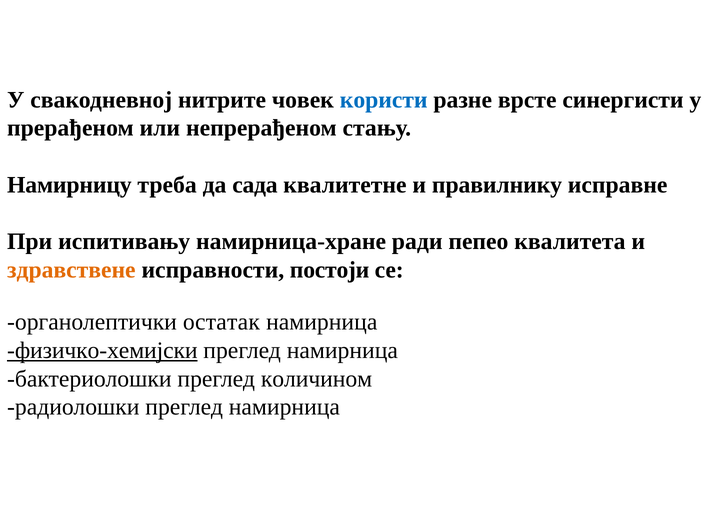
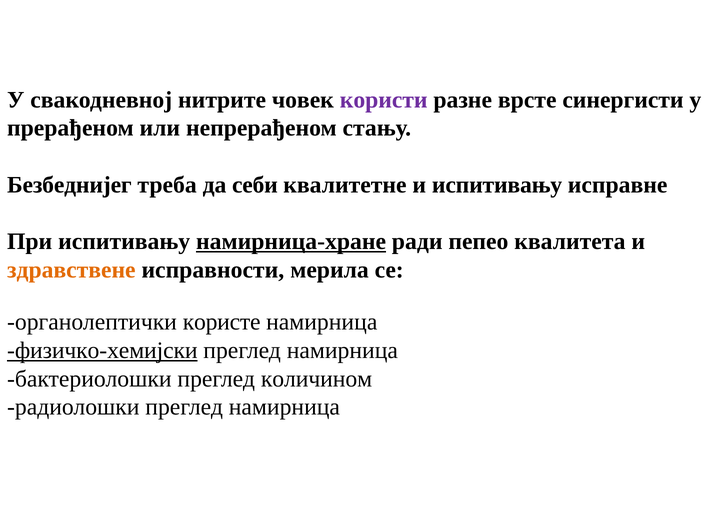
користи colour: blue -> purple
Намирницу: Намирницу -> Безбеднијег
сада: сада -> себи
и правилнику: правилнику -> испитивању
намирница-хране underline: none -> present
постоји: постоји -> мерила
остатак: остатак -> користе
